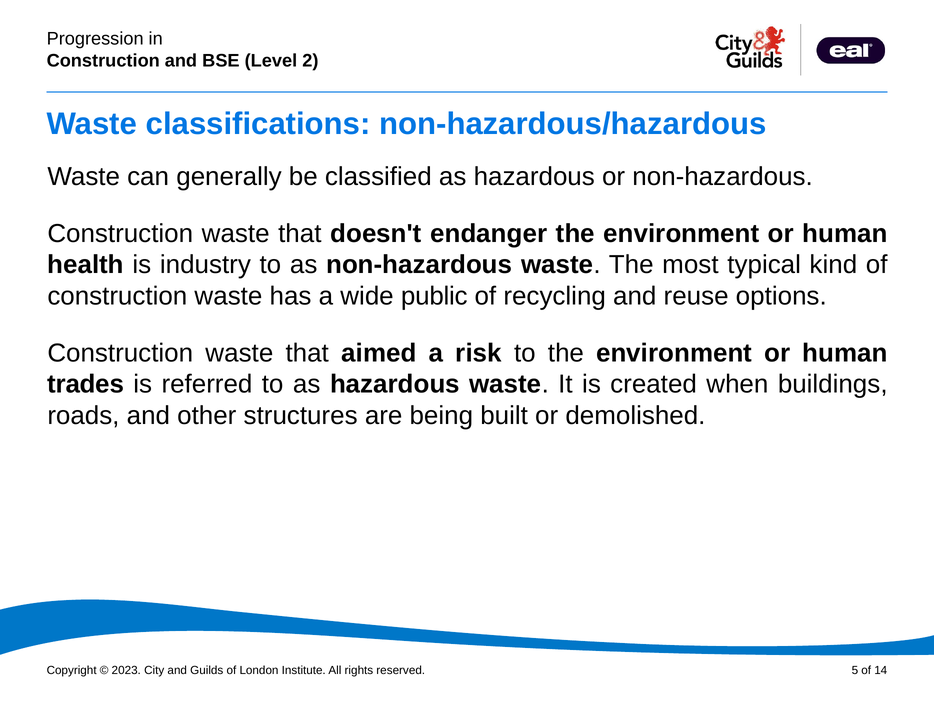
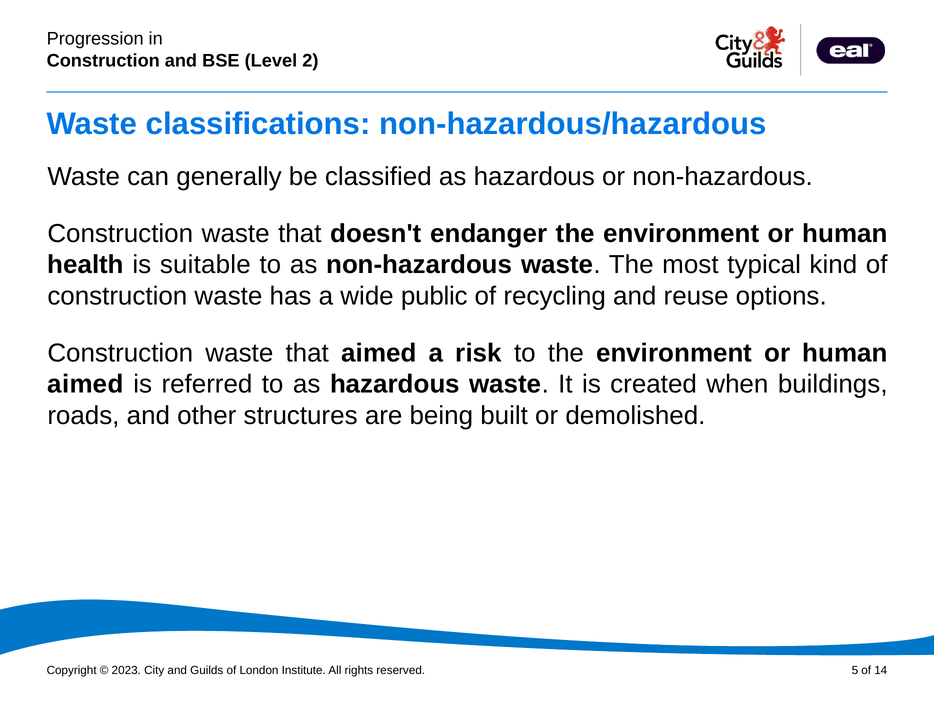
industry: industry -> suitable
trades at (86, 384): trades -> aimed
